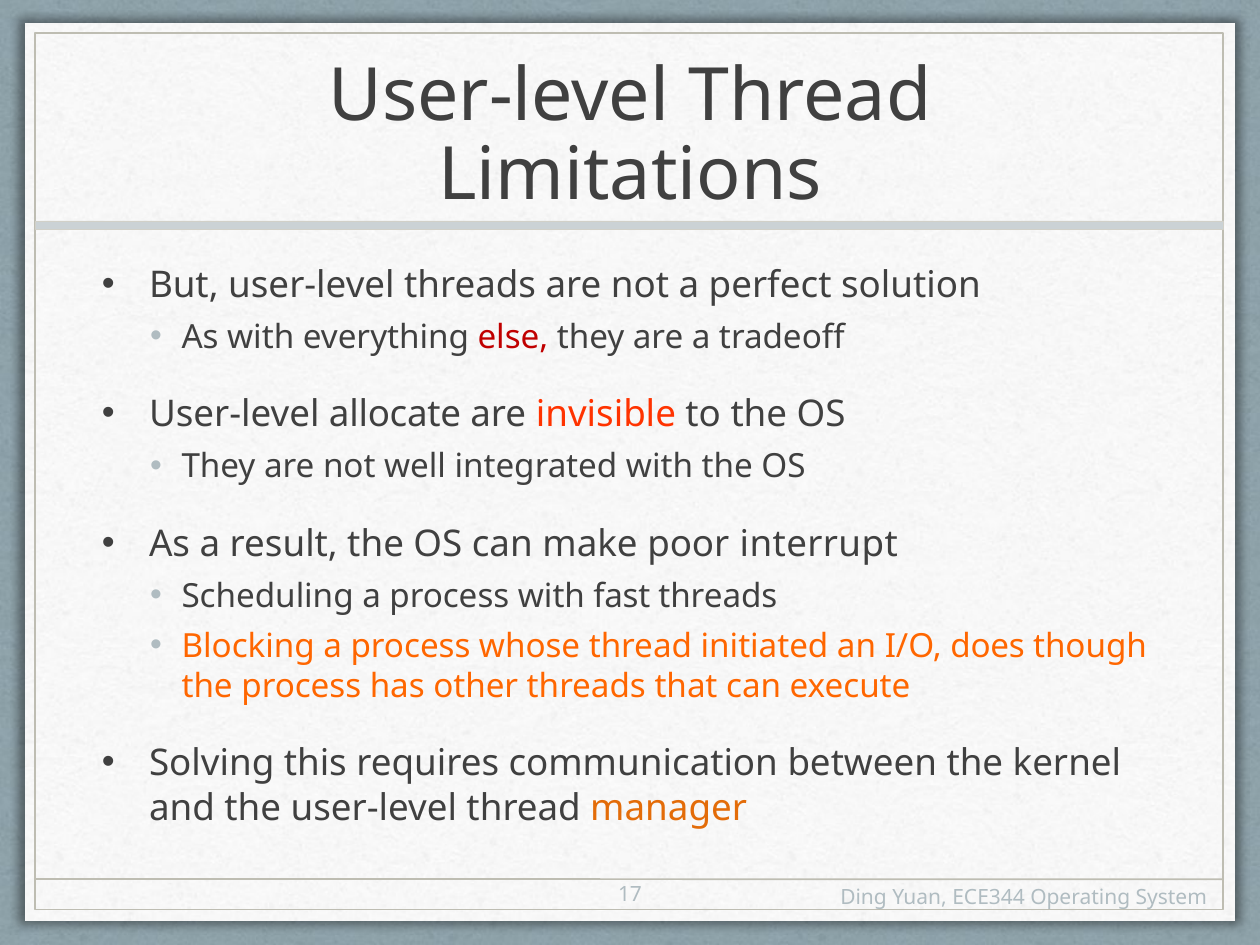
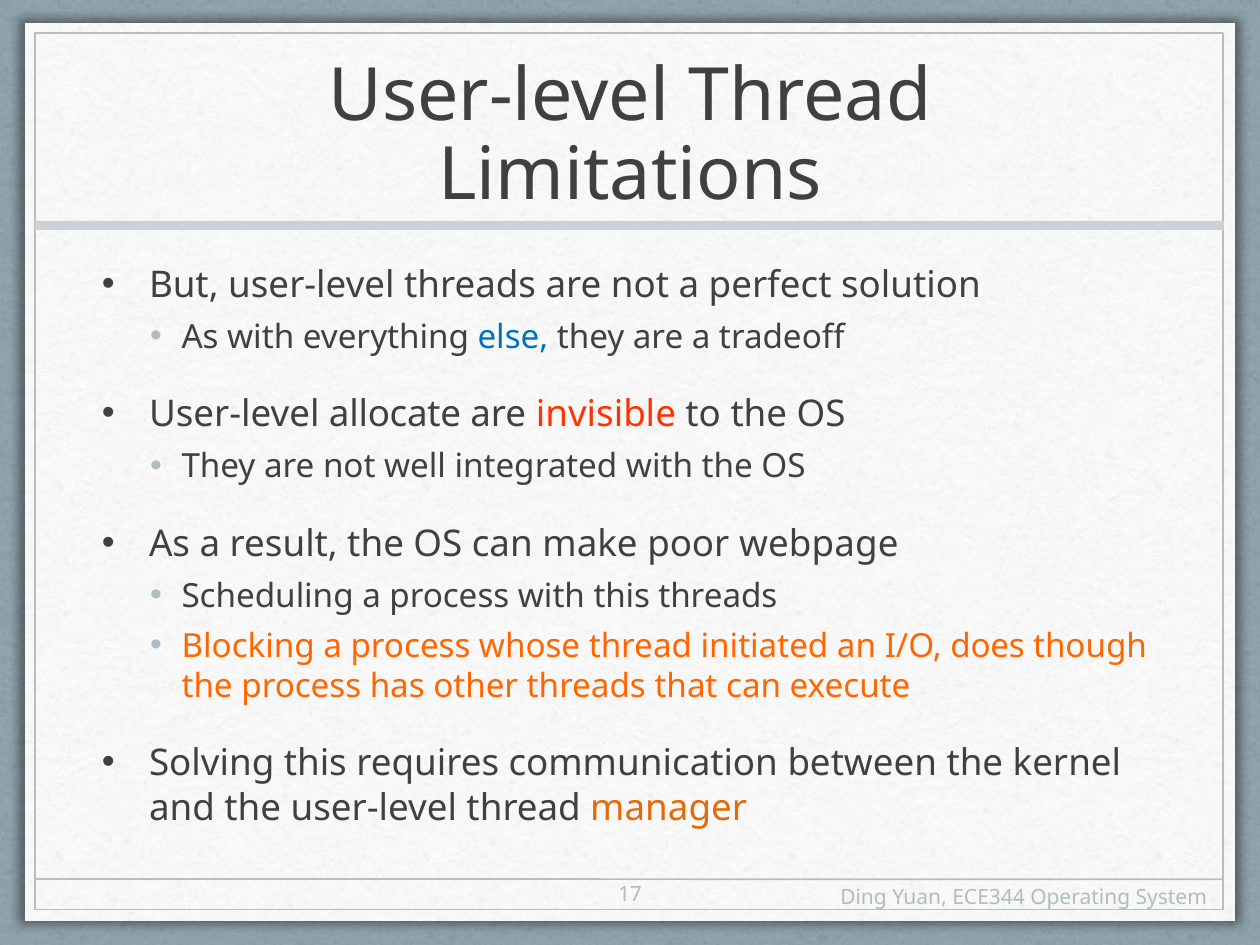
else colour: red -> blue
interrupt: interrupt -> webpage
with fast: fast -> this
